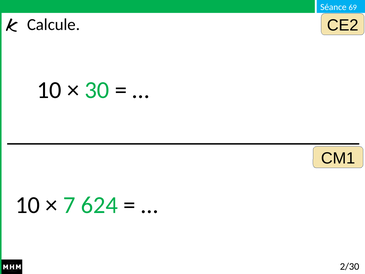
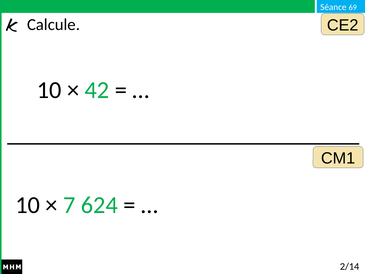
30: 30 -> 42
2/30: 2/30 -> 2/14
